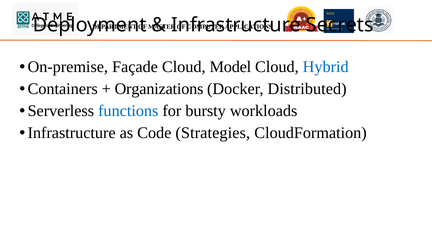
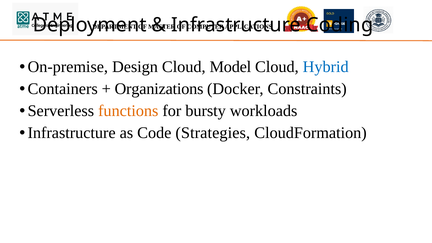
Secrets: Secrets -> Coding
Façade: Façade -> Design
Distributed: Distributed -> Constraints
functions colour: blue -> orange
